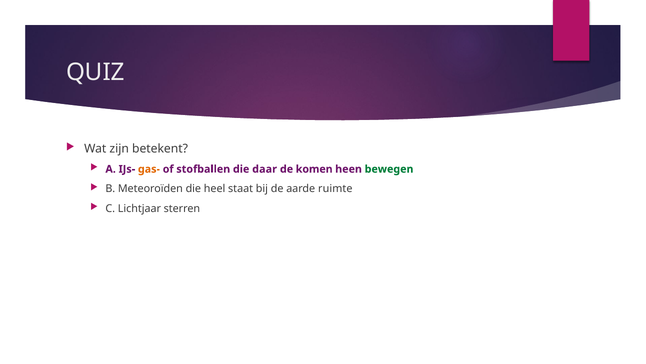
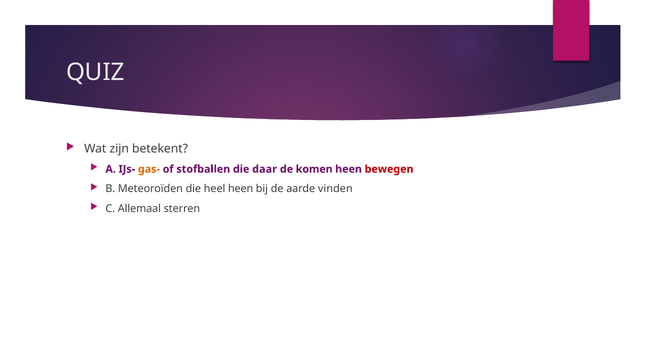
bewegen colour: green -> red
heel staat: staat -> heen
ruimte: ruimte -> vinden
Lichtjaar: Lichtjaar -> Allemaal
